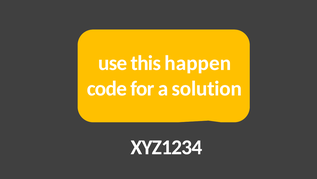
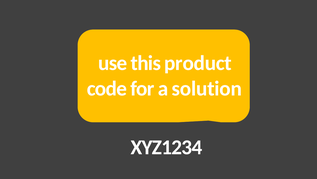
happen: happen -> product
